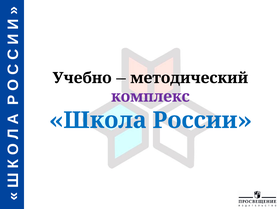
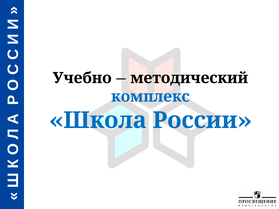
комплекс colour: purple -> blue
